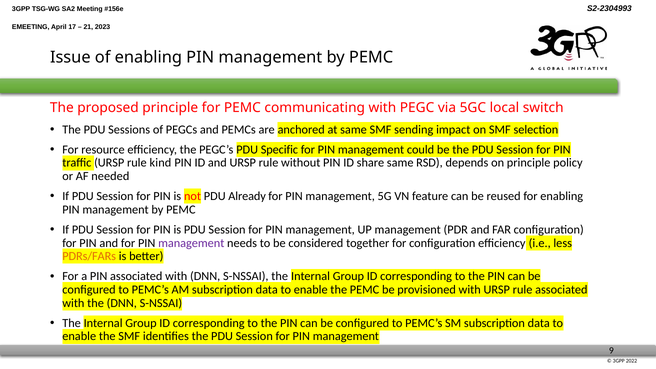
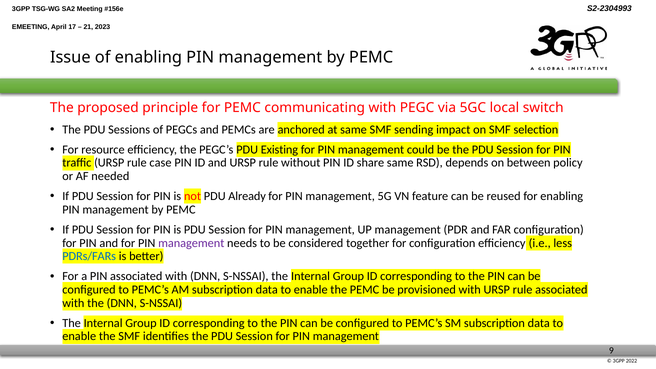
Specific: Specific -> Existing
kind: kind -> case
on principle: principle -> between
PDRs/FARs colour: orange -> blue
